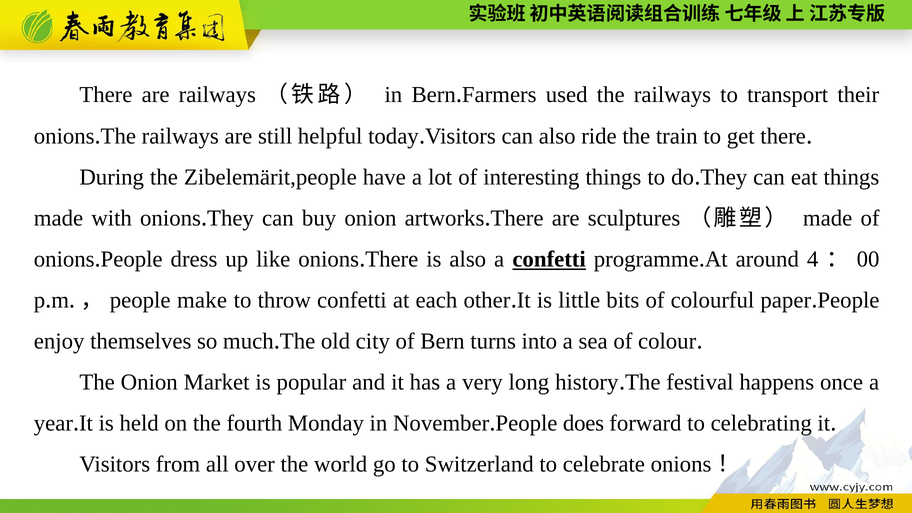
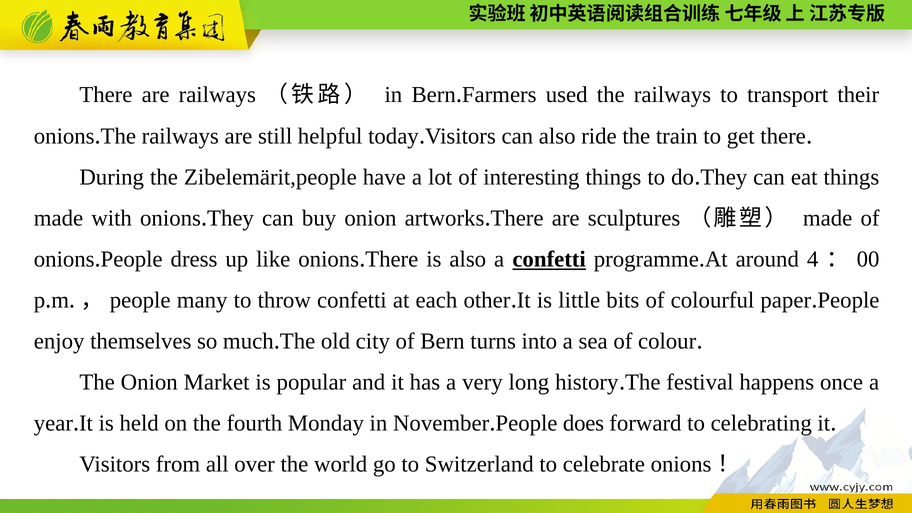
make: make -> many
